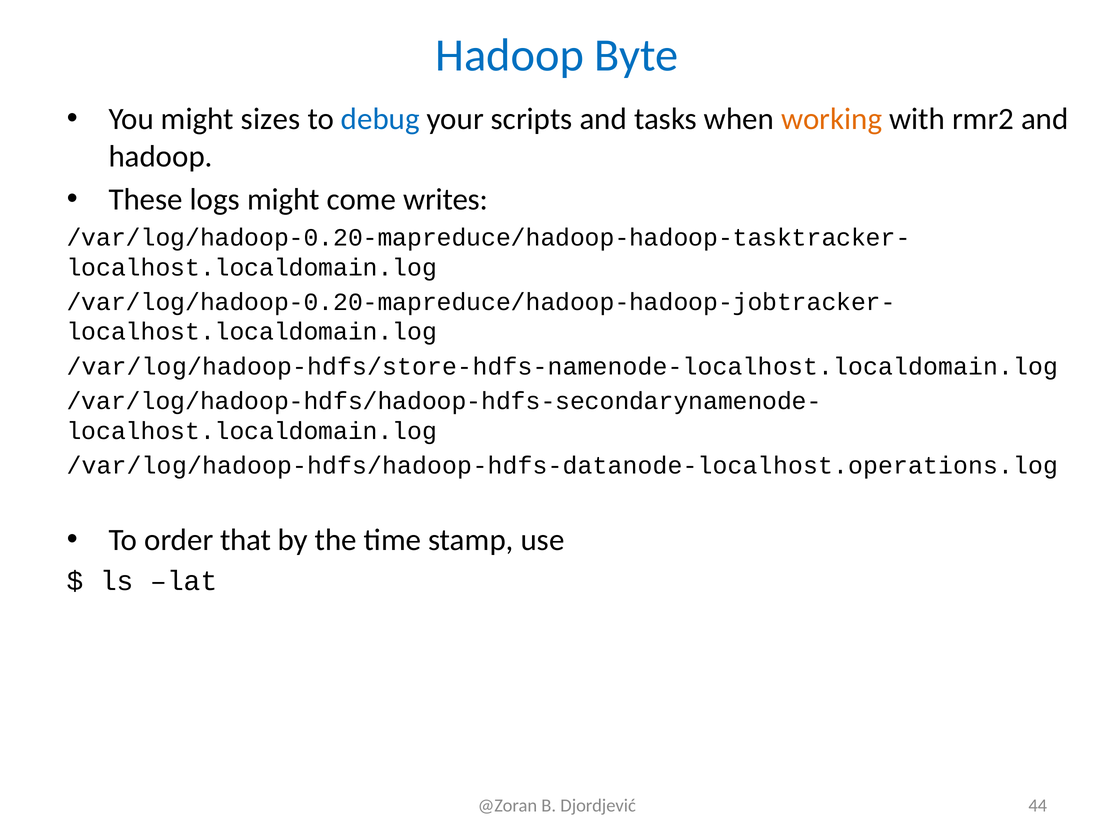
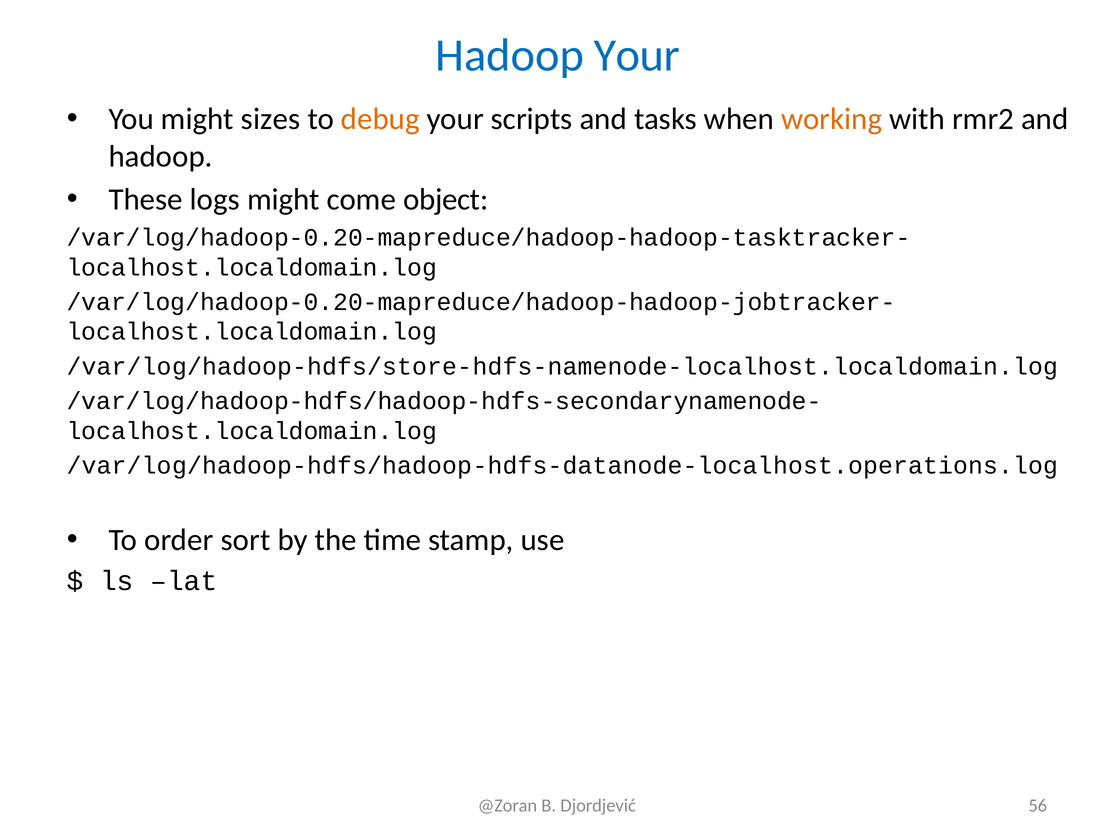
Hadoop Byte: Byte -> Your
debug colour: blue -> orange
writes: writes -> object
that: that -> sort
44: 44 -> 56
